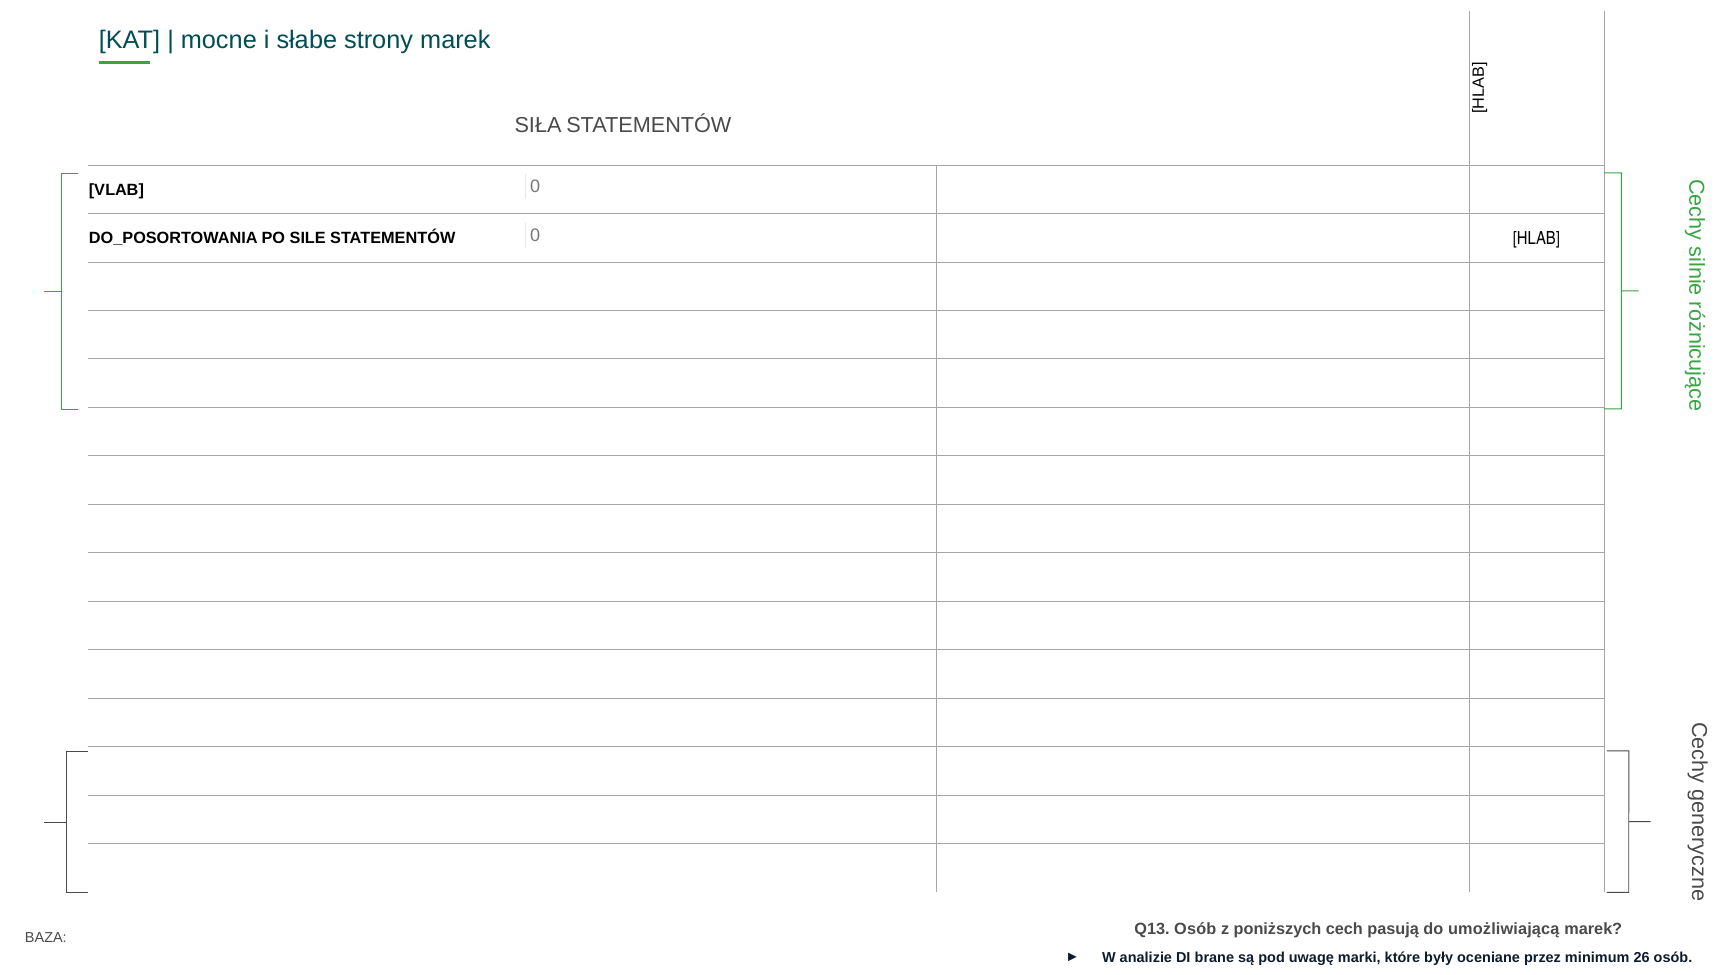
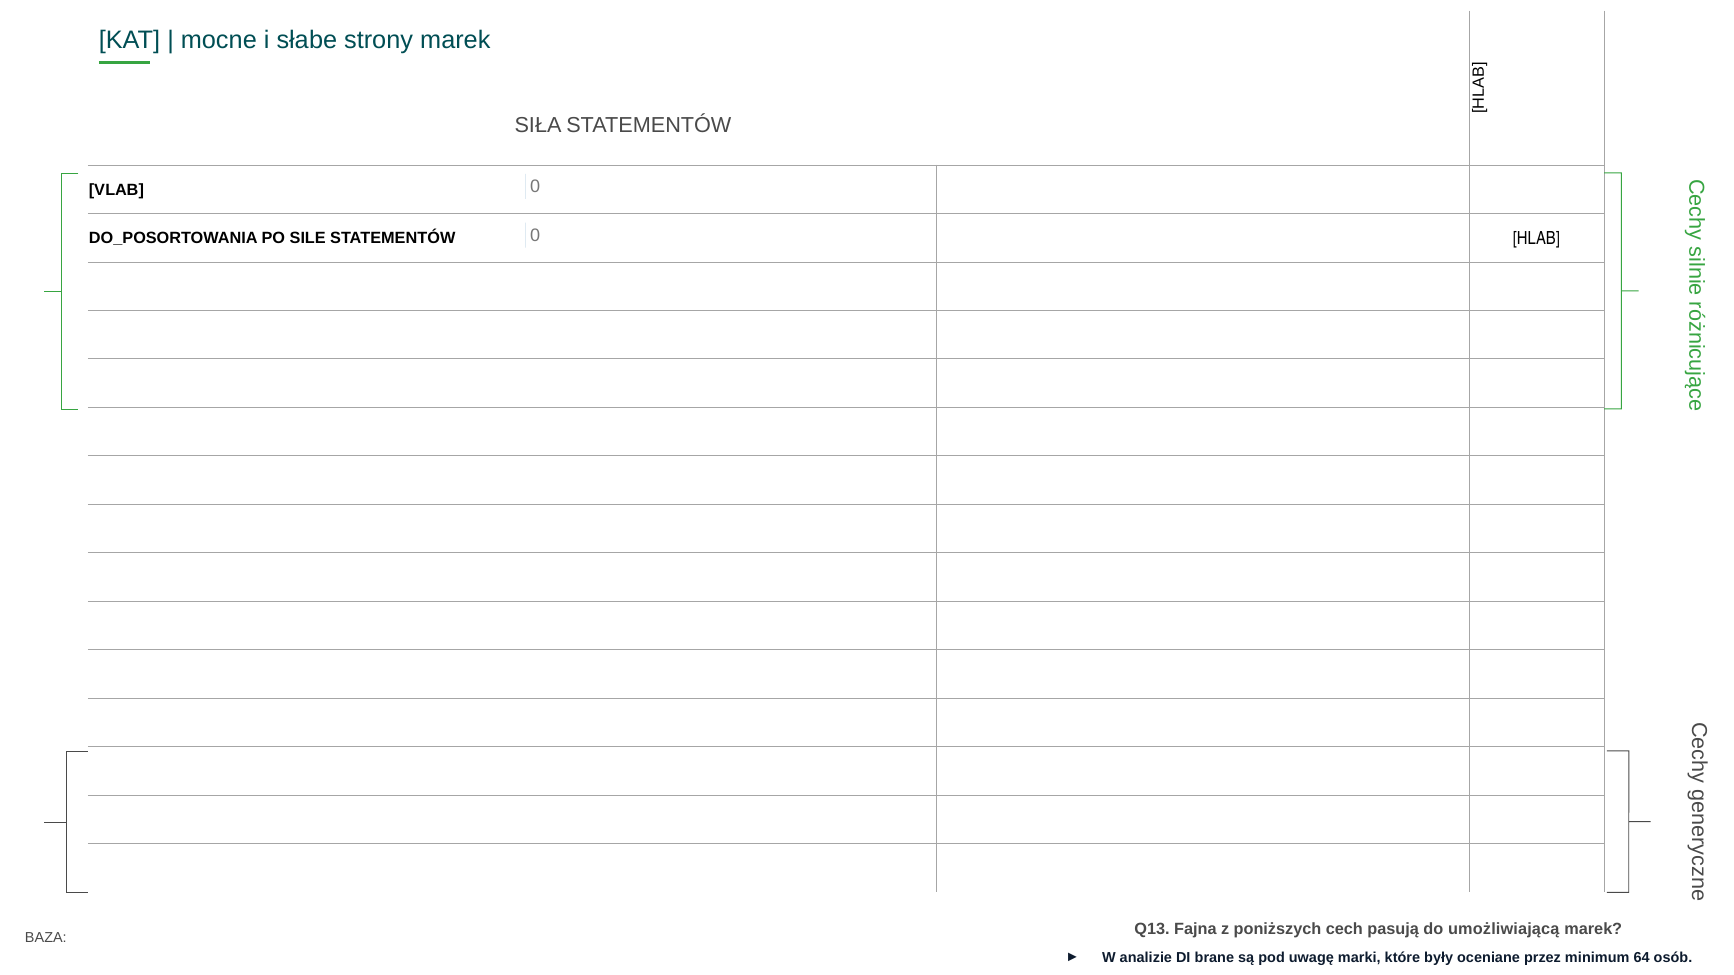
Q13 Osób: Osób -> Fajna
26: 26 -> 64
